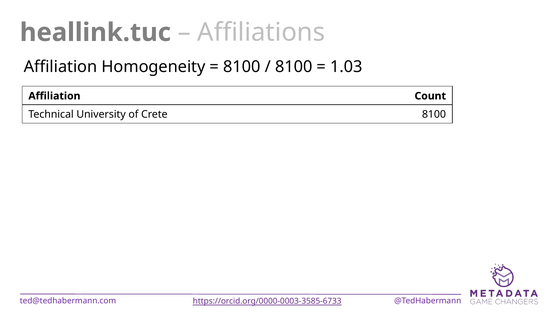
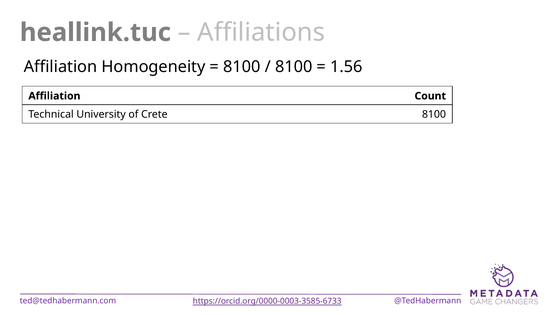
1.03: 1.03 -> 1.56
